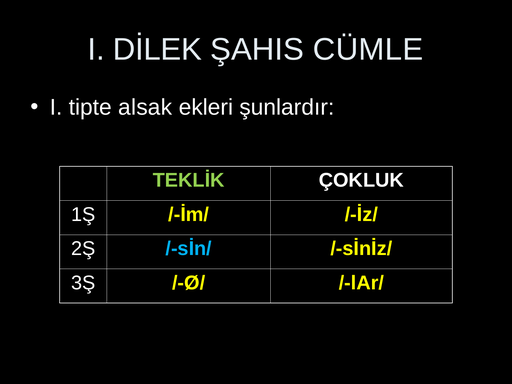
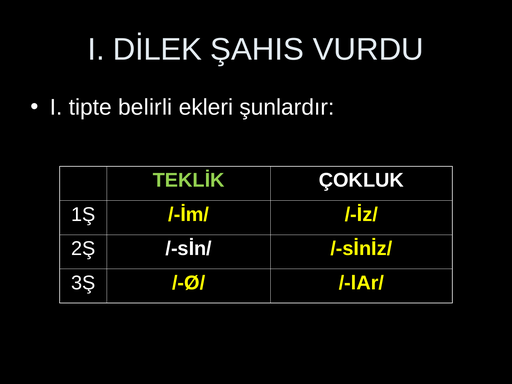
CÜMLE: CÜMLE -> VURDU
alsak: alsak -> belirli
/-sİn/ colour: light blue -> white
